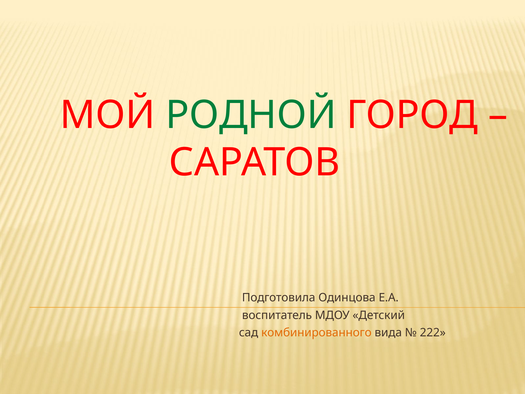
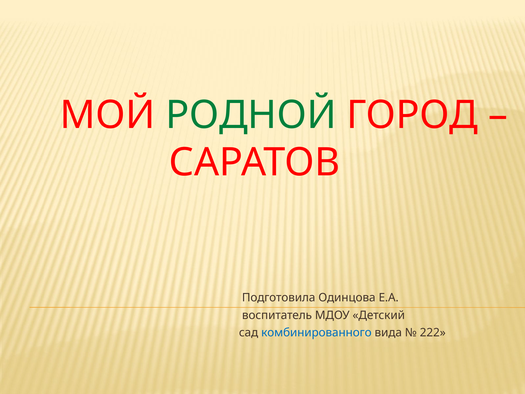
комбинированного colour: orange -> blue
